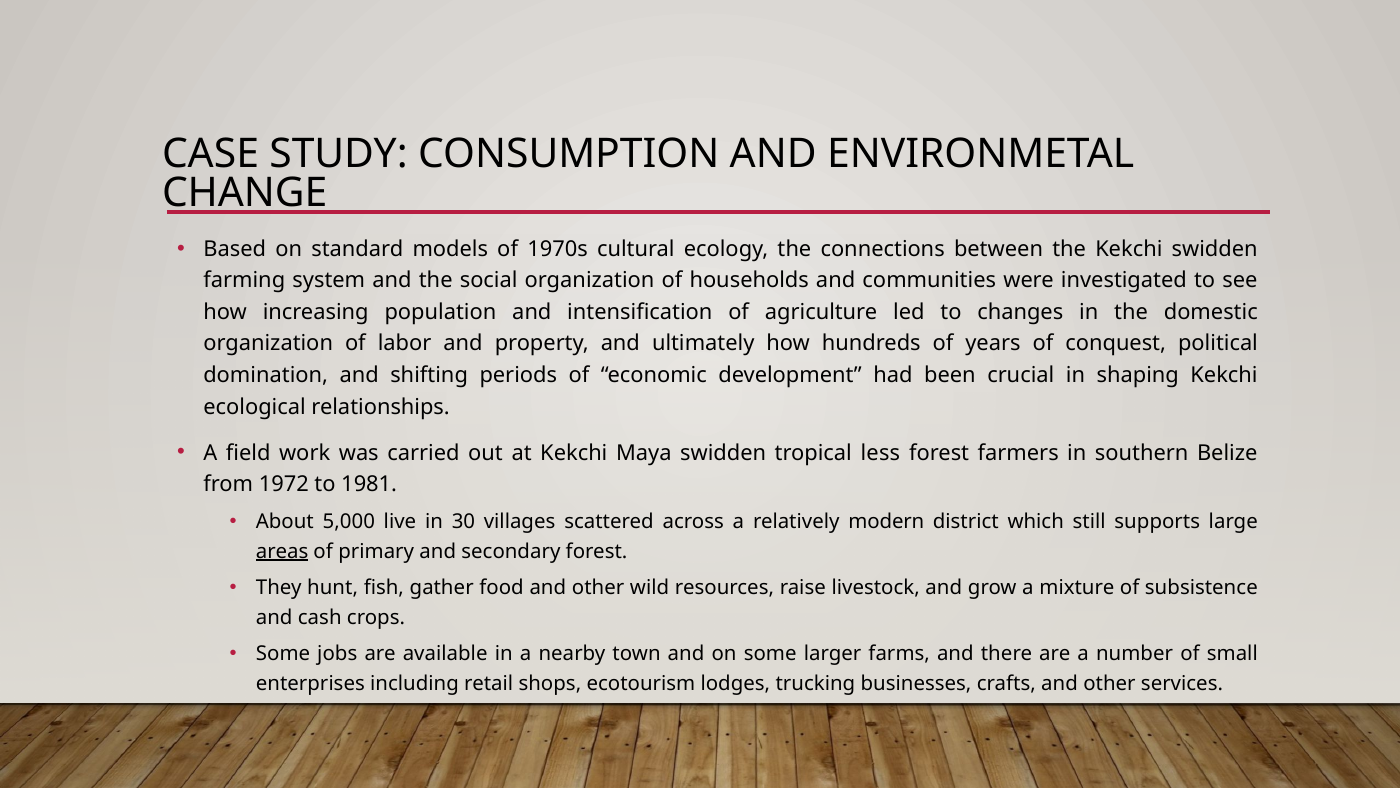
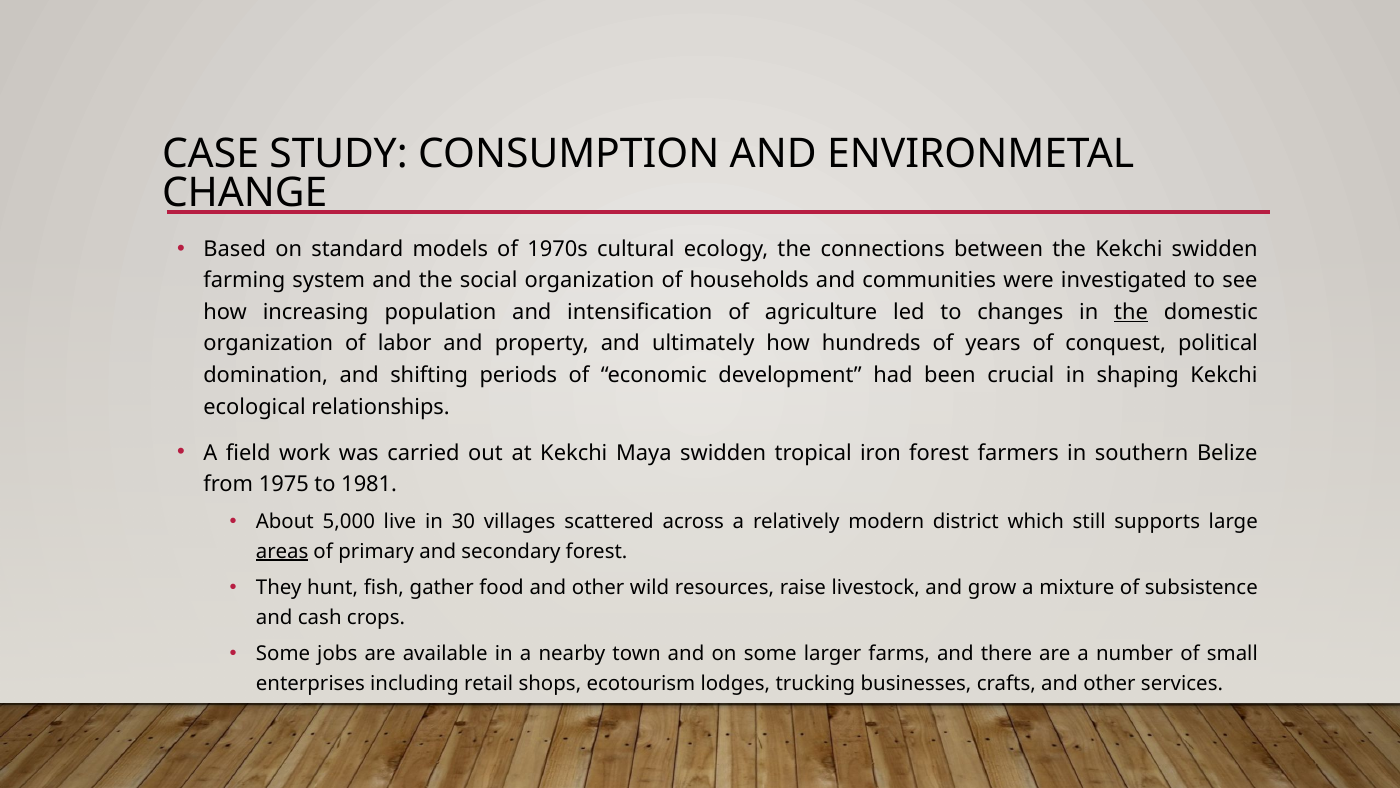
the at (1131, 312) underline: none -> present
less: less -> iron
1972: 1972 -> 1975
